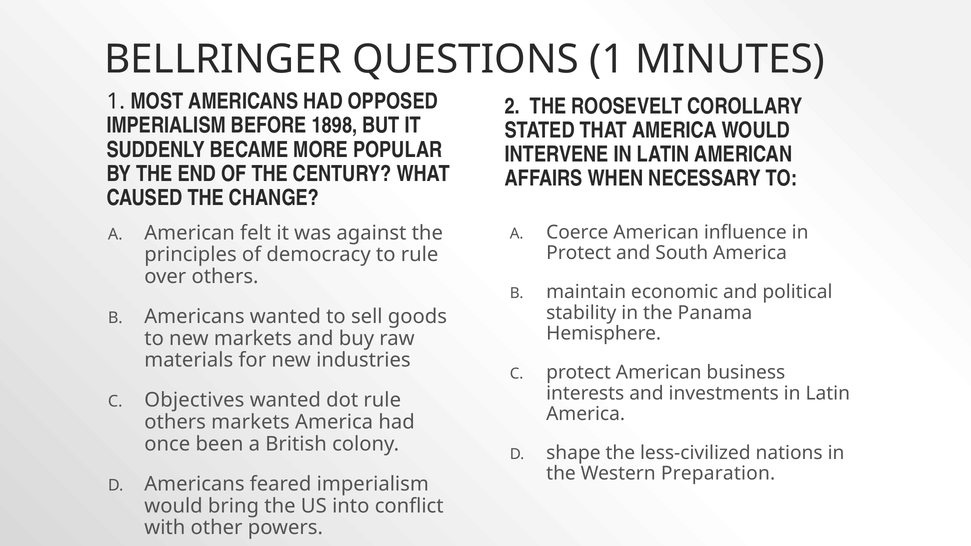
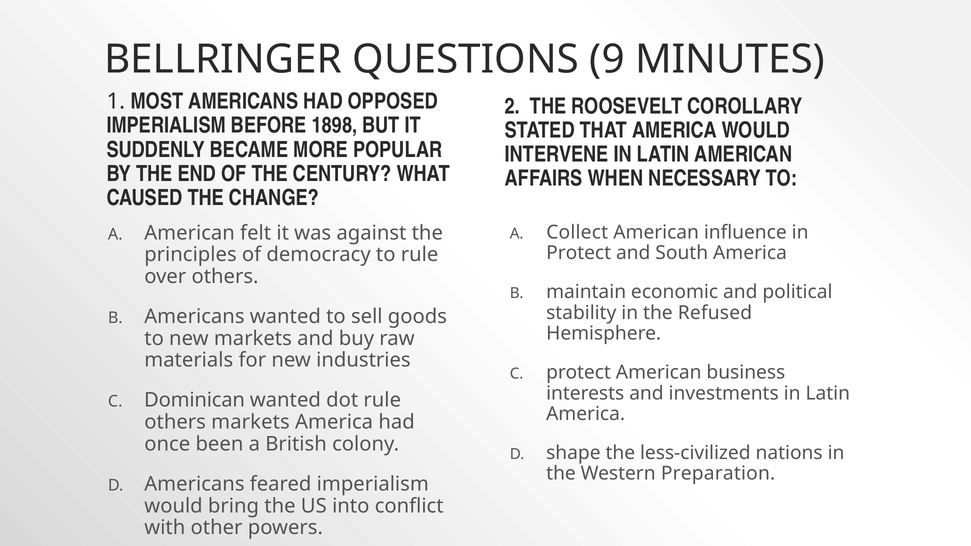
QUESTIONS 1: 1 -> 9
Coerce: Coerce -> Collect
Panama: Panama -> Refused
Objectives: Objectives -> Dominican
